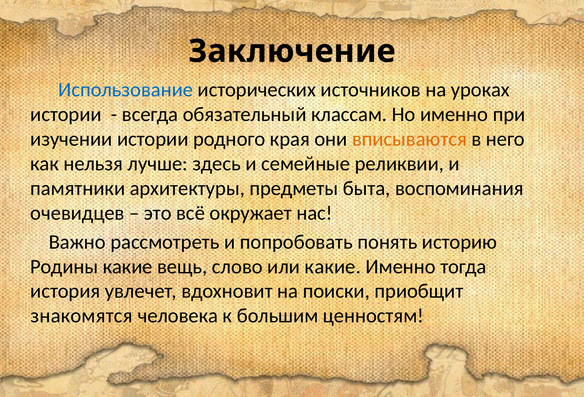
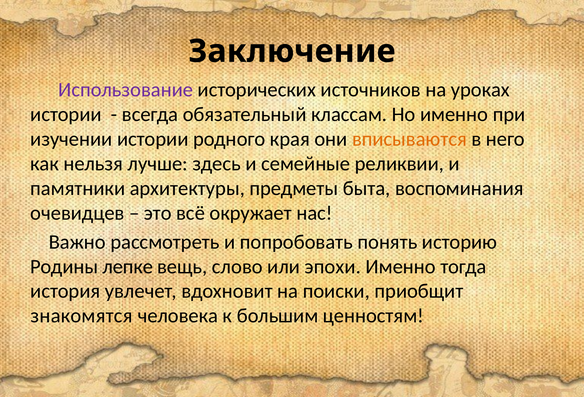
Использование colour: blue -> purple
Родины какие: какие -> лепке
или какие: какие -> эпохи
